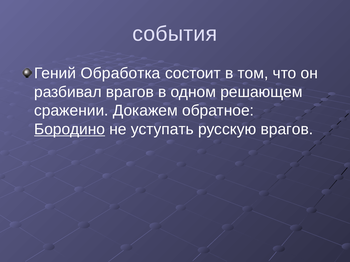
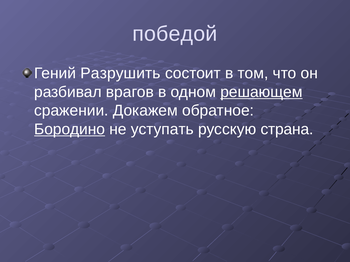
события: события -> победой
Обработка: Обработка -> Разрушить
решающем underline: none -> present
русскую врагов: врагов -> страна
